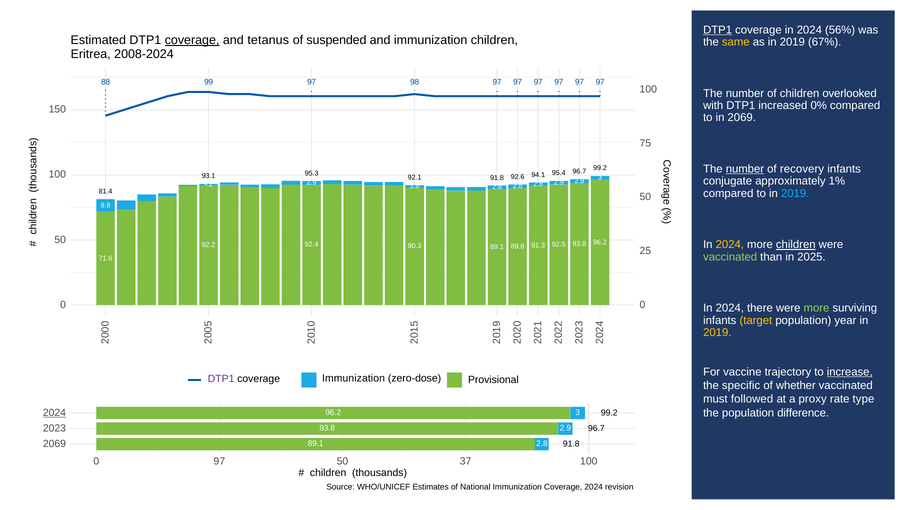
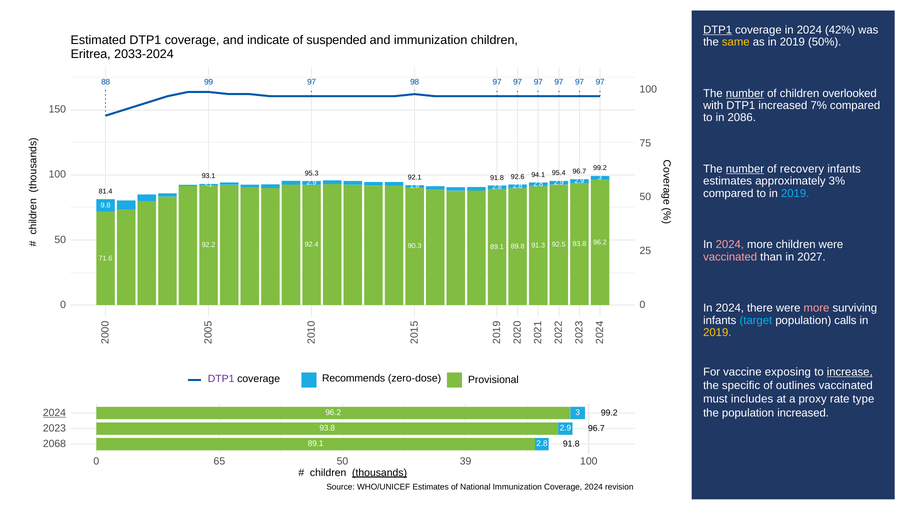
56%: 56% -> 42%
coverage at (192, 40) underline: present -> none
tetanus: tetanus -> indicate
67%: 67% -> 50%
2008-2024: 2008-2024 -> 2033-2024
number at (745, 93) underline: none -> present
0%: 0% -> 7%
in 2069: 2069 -> 2086
conjugate at (728, 181): conjugate -> estimates
1%: 1% -> 3%
2024 at (730, 245) colour: yellow -> pink
children at (796, 245) underline: present -> none
vaccinated at (730, 257) colour: light green -> pink
2025: 2025 -> 2027
more at (816, 308) colour: light green -> pink
target colour: yellow -> light blue
year: year -> calls
trajectory: trajectory -> exposing
coverage Immunization: Immunization -> Recommends
whether: whether -> outlines
followed: followed -> includes
population difference: difference -> increased
2069 at (54, 443): 2069 -> 2068
0 97: 97 -> 65
37: 37 -> 39
thousands underline: none -> present
